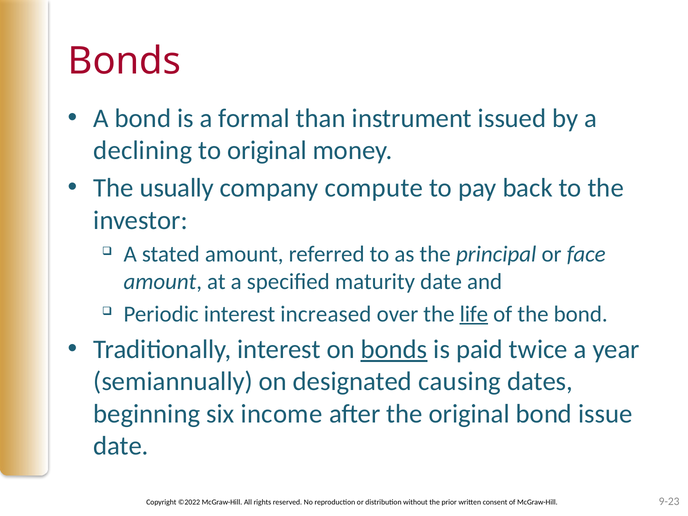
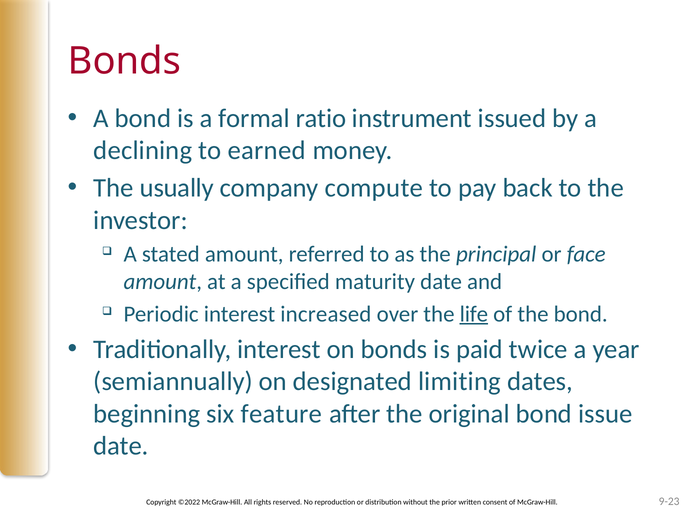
than: than -> ratio
to original: original -> earned
bonds at (394, 349) underline: present -> none
causing: causing -> limiting
income: income -> feature
